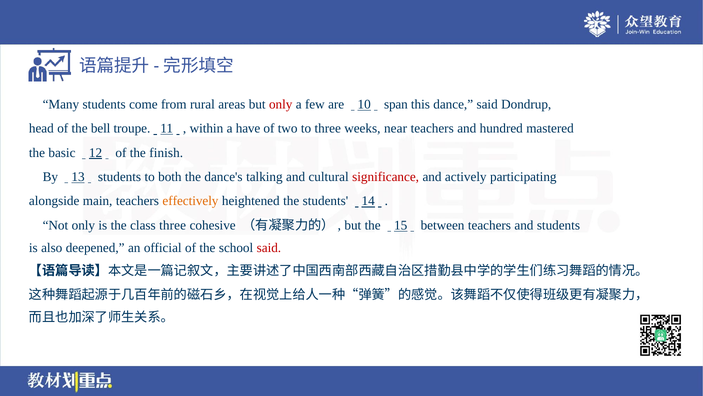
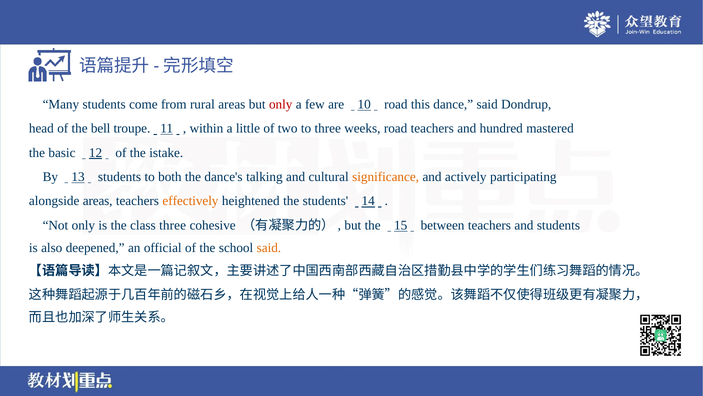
span at (396, 104): span -> road
have: have -> little
weeks near: near -> road
finish: finish -> istake
significance colour: red -> orange
alongside main: main -> areas
said at (269, 248) colour: red -> orange
